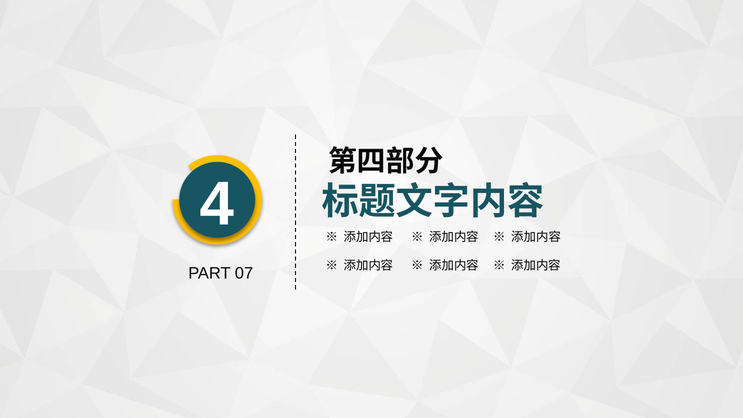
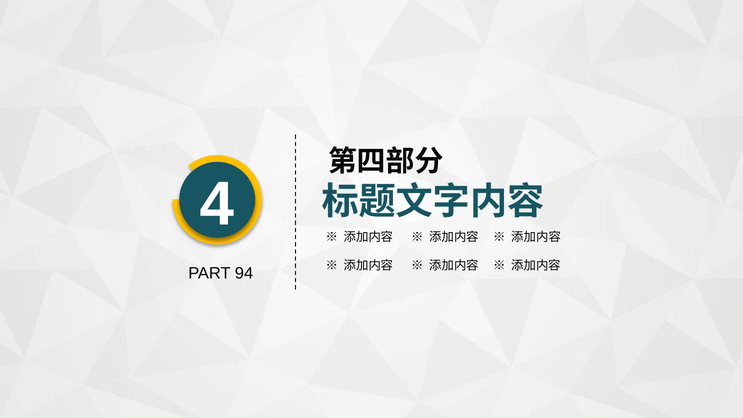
07: 07 -> 94
